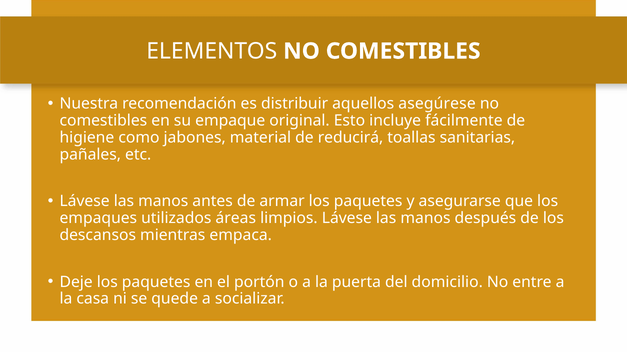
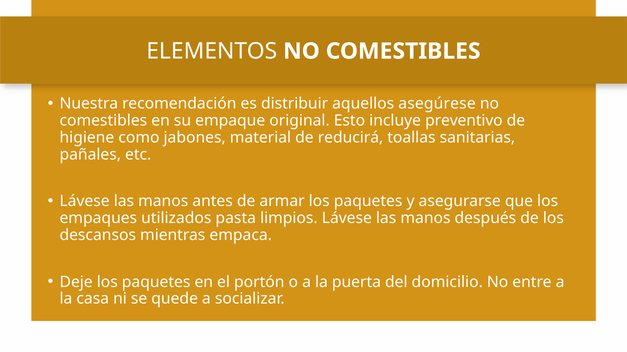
fácilmente: fácilmente -> preventivo
áreas: áreas -> pasta
